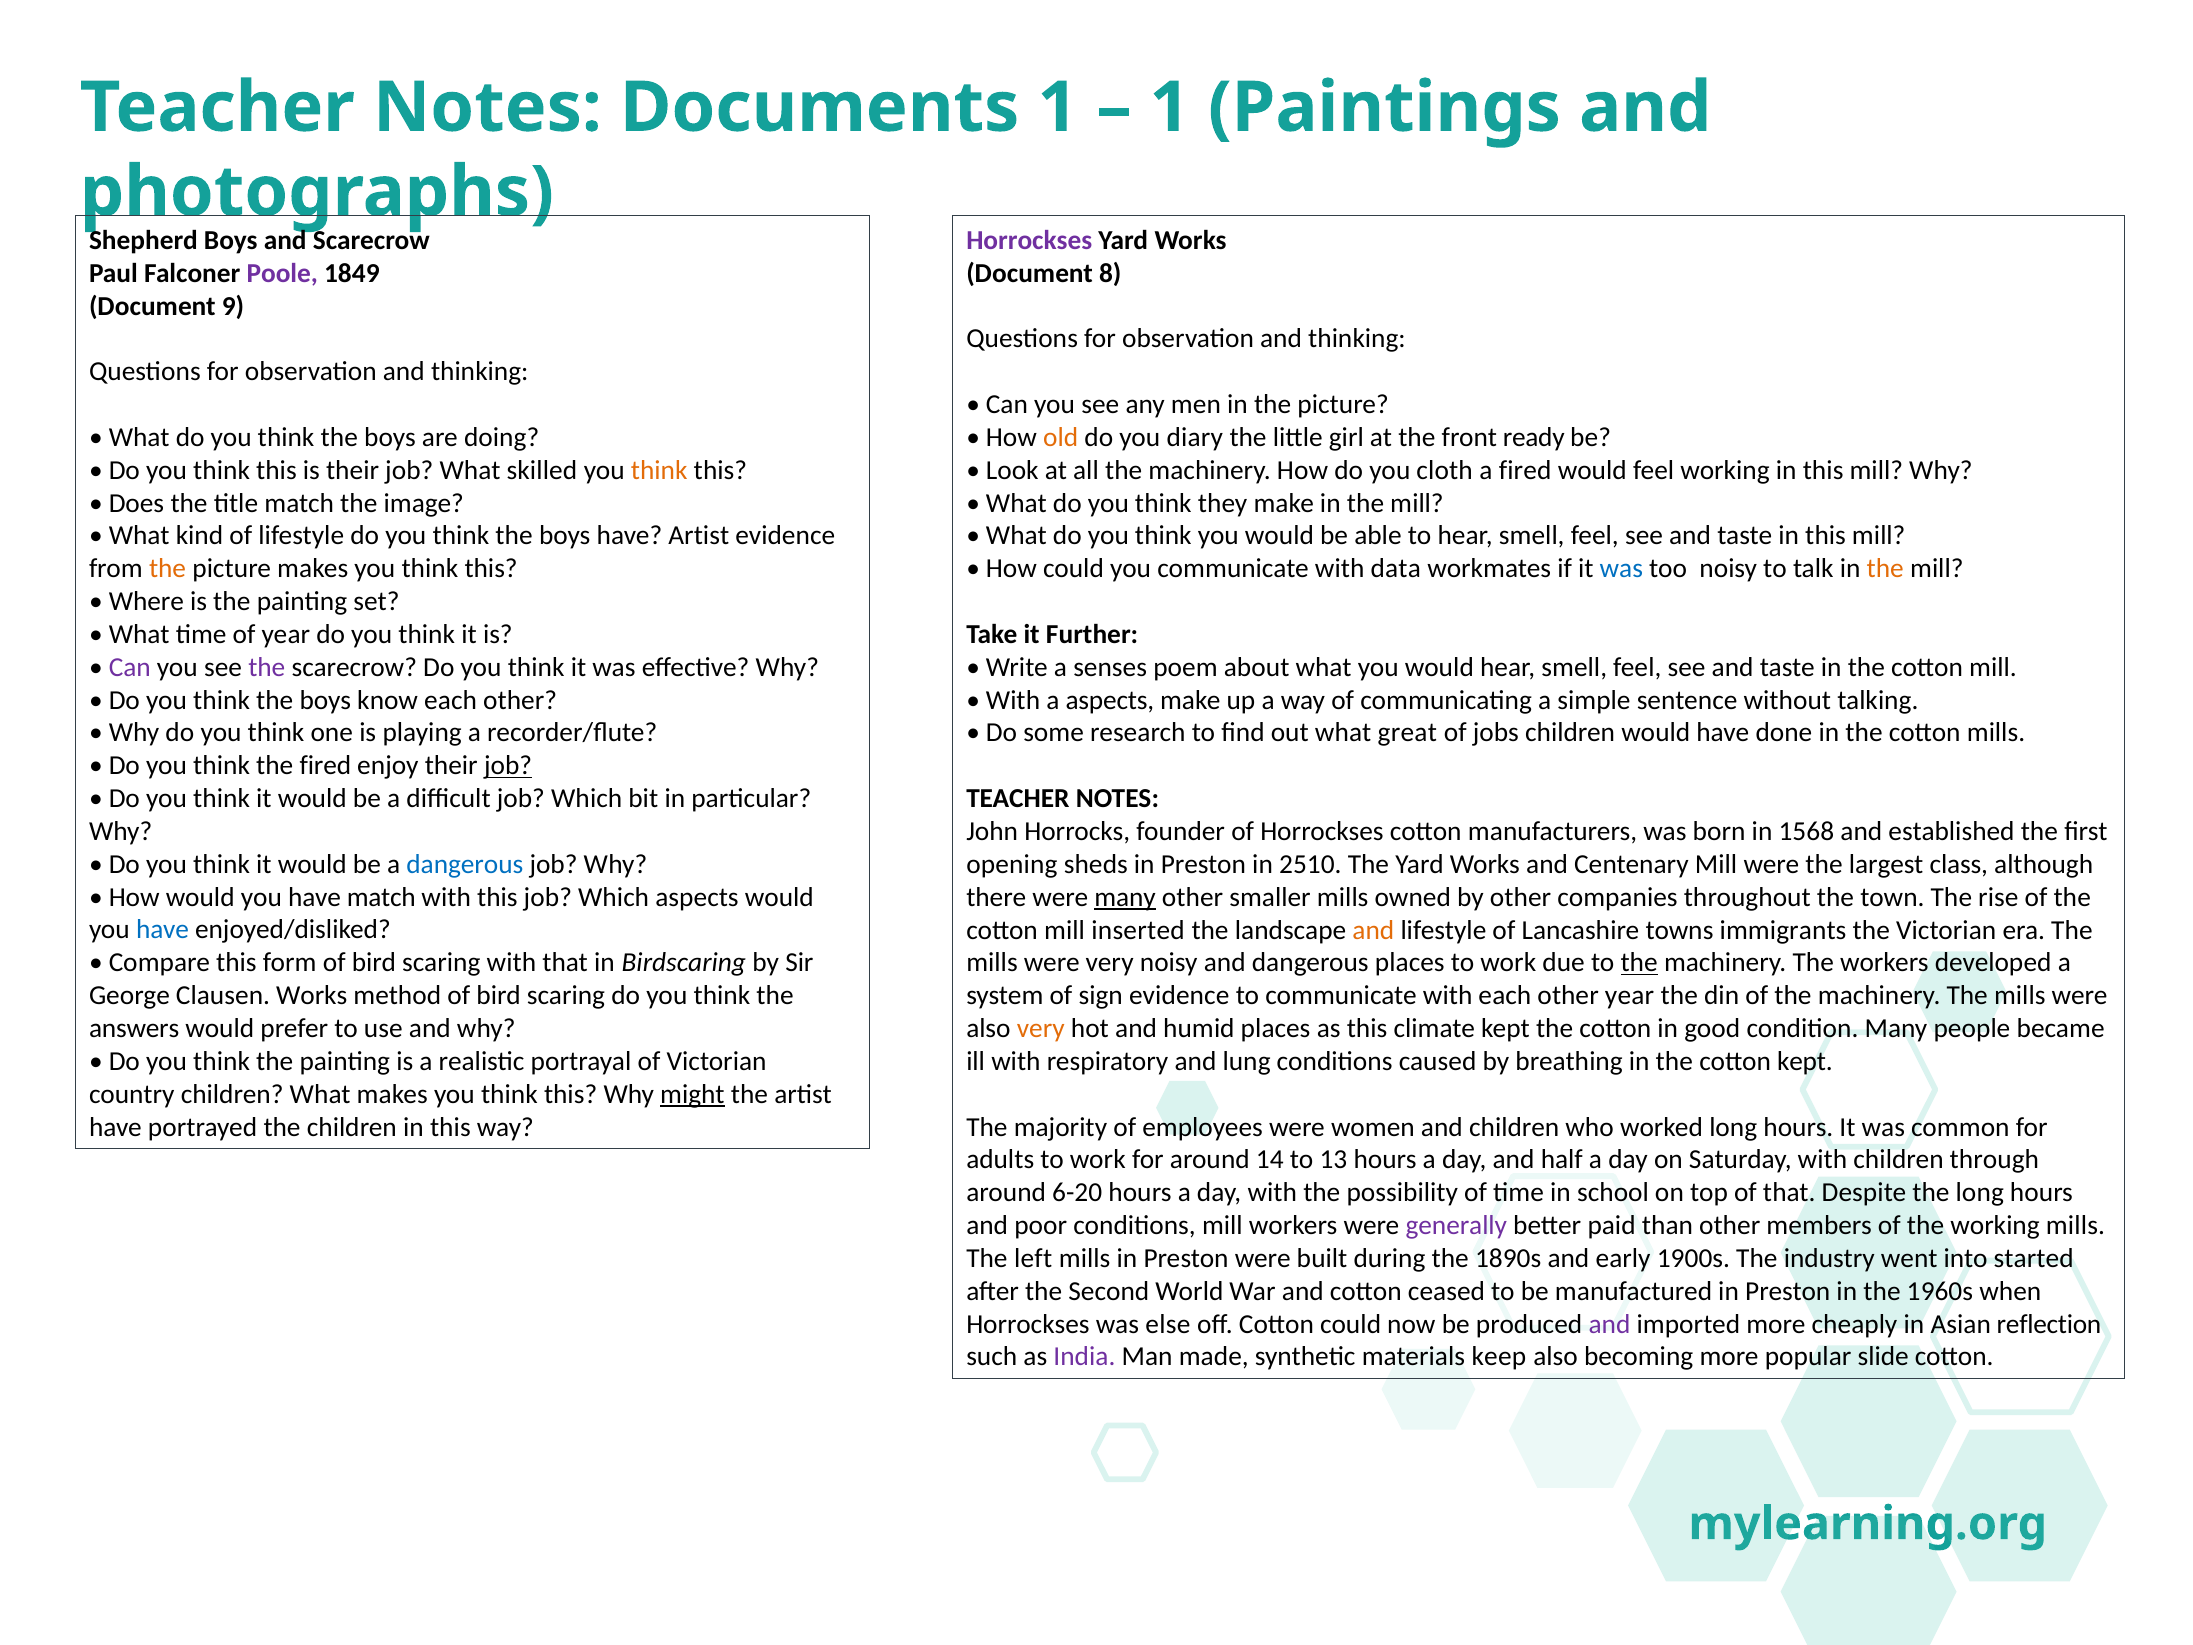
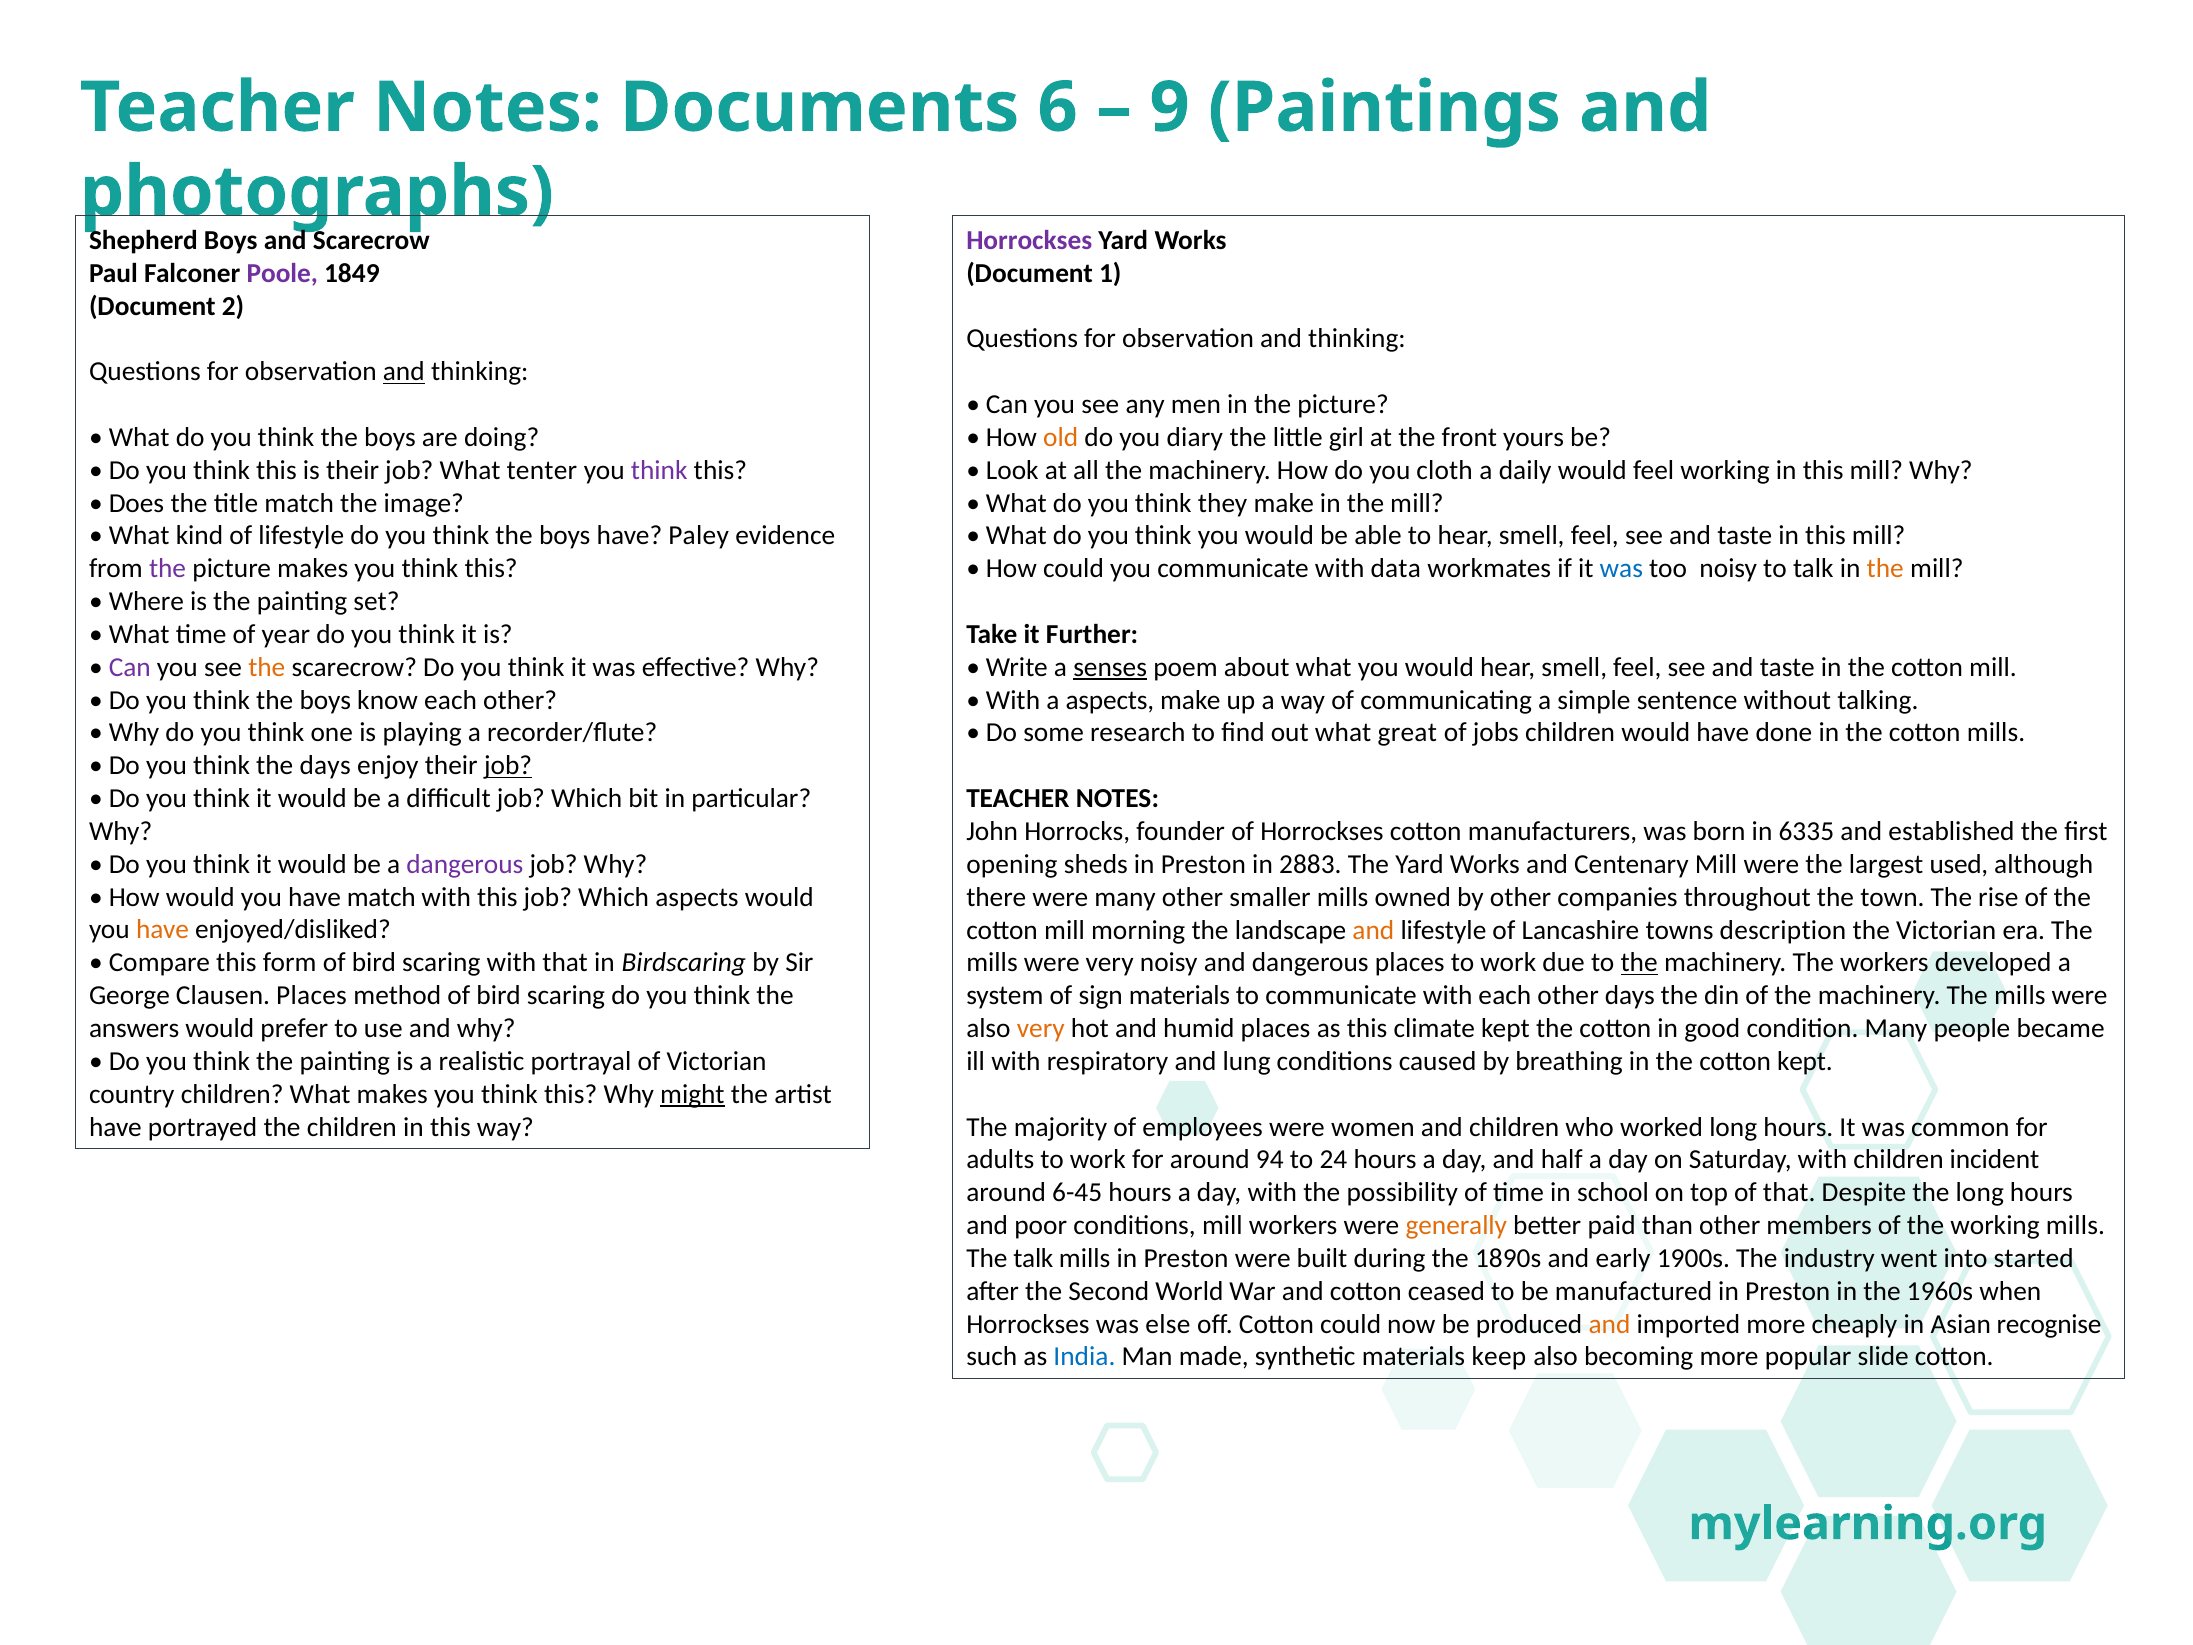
Documents 1: 1 -> 6
1 at (1170, 108): 1 -> 9
8: 8 -> 1
9: 9 -> 2
and at (404, 372) underline: none -> present
ready: ready -> yours
skilled: skilled -> tenter
think at (659, 470) colour: orange -> purple
a fired: fired -> daily
have Artist: Artist -> Paley
the at (168, 569) colour: orange -> purple
the at (267, 667) colour: purple -> orange
senses underline: none -> present
the fired: fired -> days
1568: 1568 -> 6335
dangerous at (465, 864) colour: blue -> purple
2510: 2510 -> 2883
class: class -> used
many at (1125, 897) underline: present -> none
have at (163, 930) colour: blue -> orange
inserted: inserted -> morning
immigrants: immigrants -> description
Clausen Works: Works -> Places
sign evidence: evidence -> materials
other year: year -> days
14: 14 -> 94
13: 13 -> 24
through: through -> incident
6-20: 6-20 -> 6-45
generally colour: purple -> orange
The left: left -> talk
and at (1610, 1324) colour: purple -> orange
reflection: reflection -> recognise
India colour: purple -> blue
